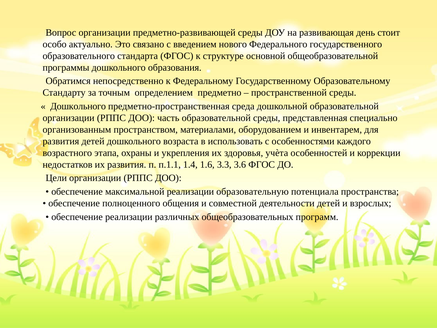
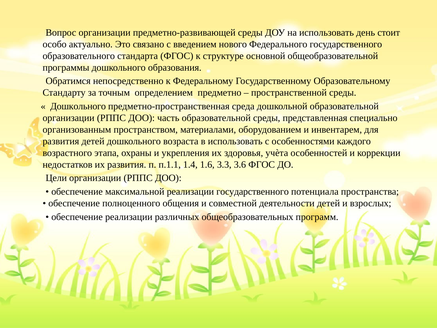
на развивающая: развивающая -> использовать
реализации образовательную: образовательную -> государственного
